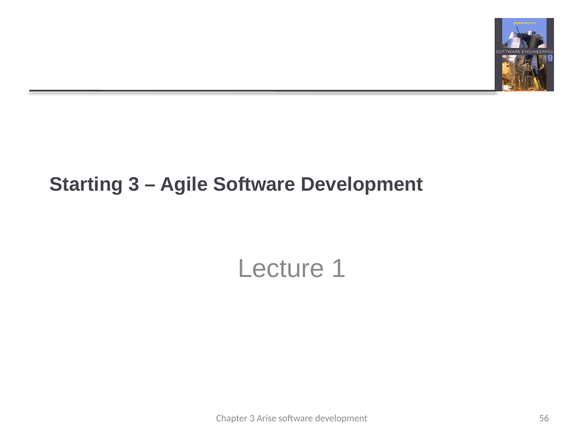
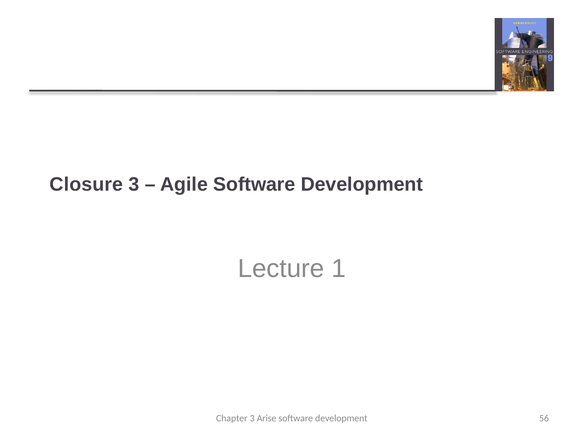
Starting: Starting -> Closure
